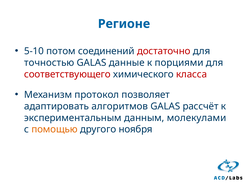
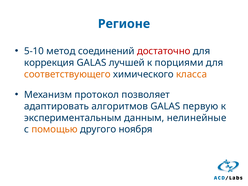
потом: потом -> метод
точностью: точностью -> коррекция
данные: данные -> лучшей
соответствующего colour: red -> orange
класса colour: red -> orange
рассчёт: рассчёт -> первую
молекулами: молекулами -> нелинейные
